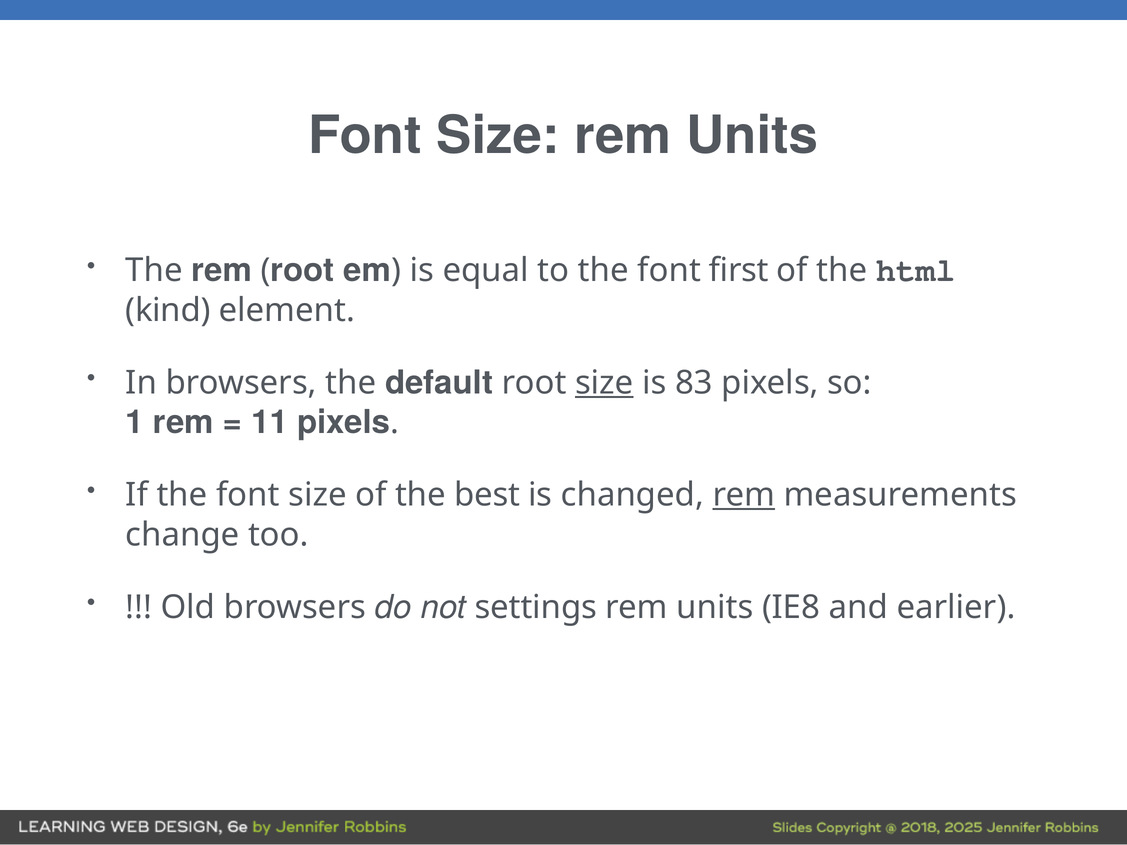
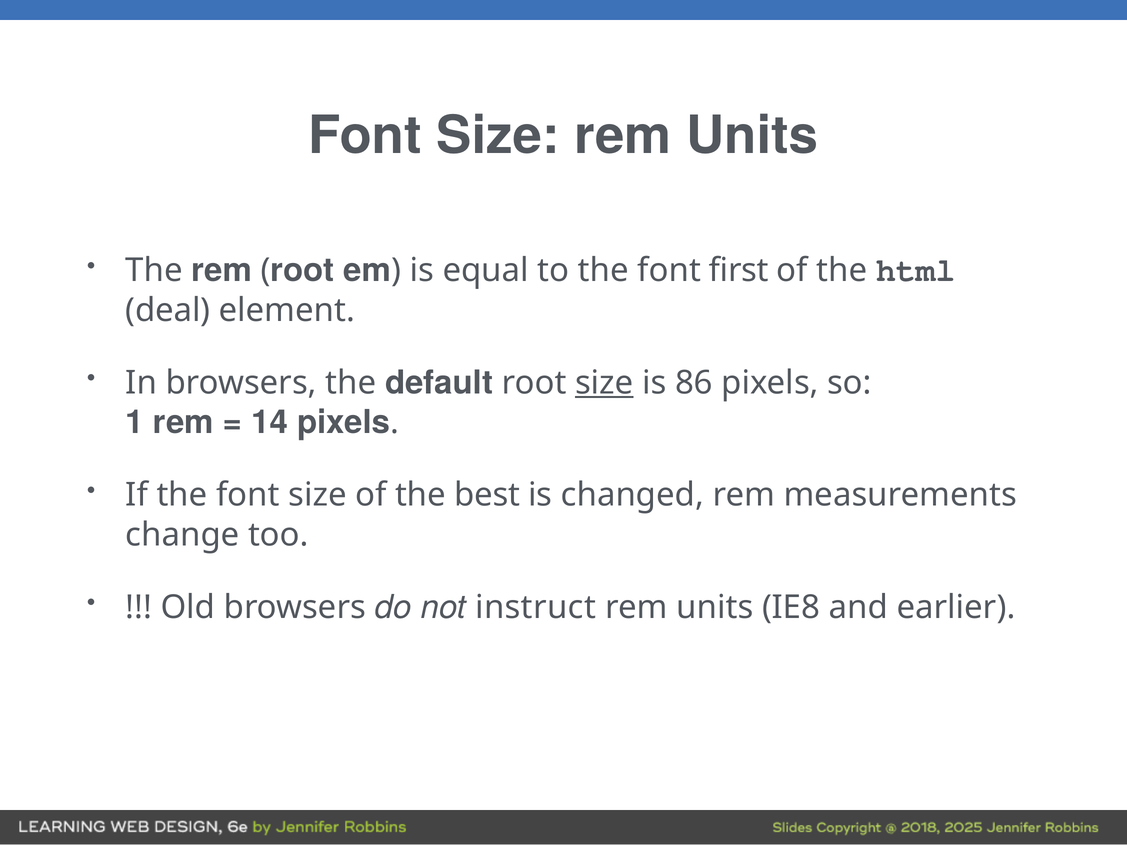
kind: kind -> deal
83: 83 -> 86
11: 11 -> 14
rem at (744, 495) underline: present -> none
settings: settings -> instruct
